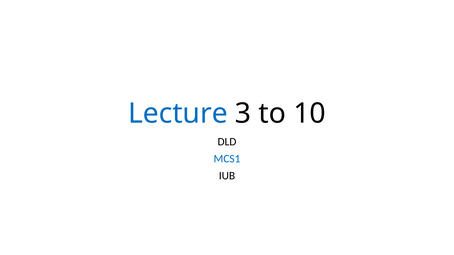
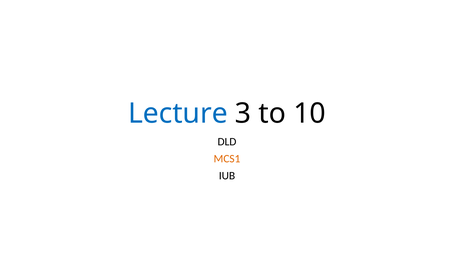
MCS1 colour: blue -> orange
